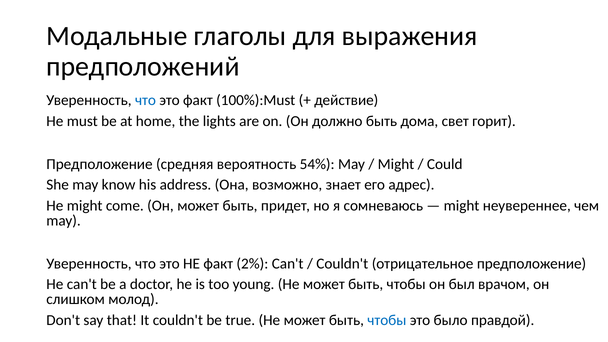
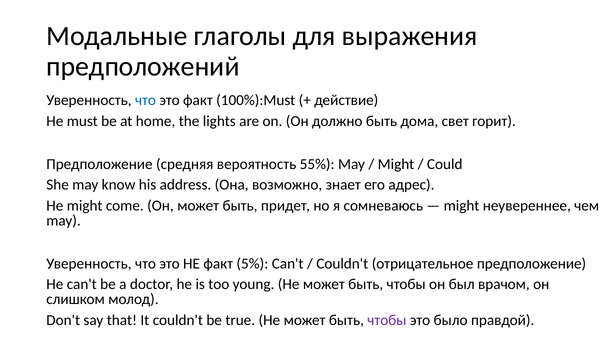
54%: 54% -> 55%
2%: 2% -> 5%
чтобы at (387, 320) colour: blue -> purple
